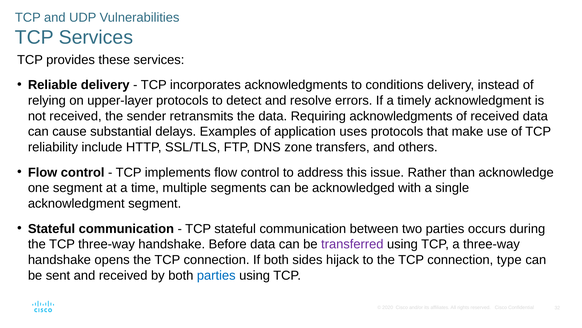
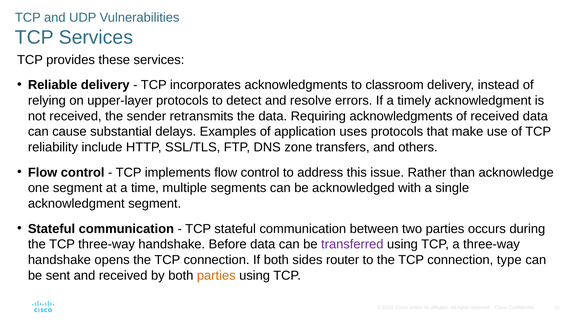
conditions: conditions -> classroom
hijack: hijack -> router
parties at (216, 275) colour: blue -> orange
